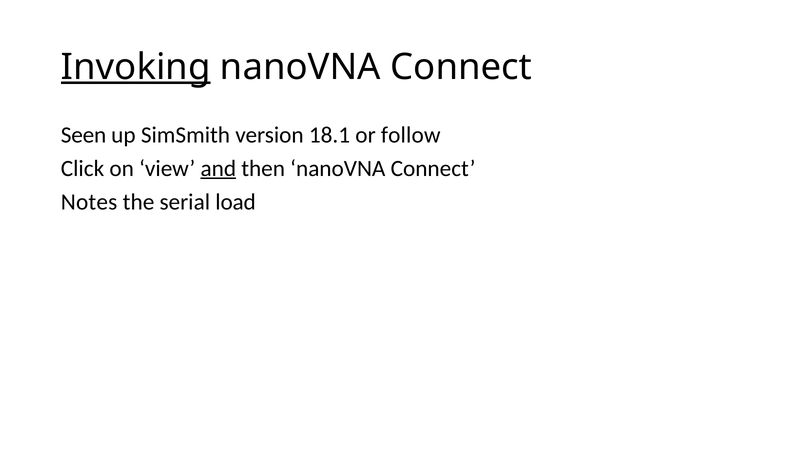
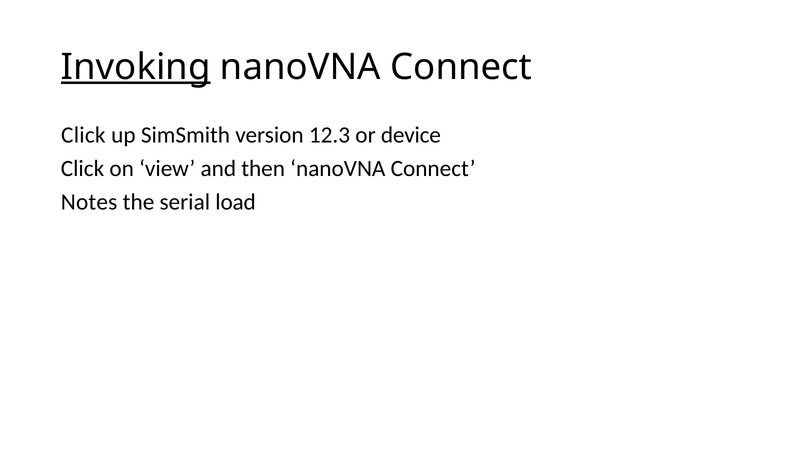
Seen at (84, 135): Seen -> Click
18.1: 18.1 -> 12.3
follow: follow -> device
and underline: present -> none
